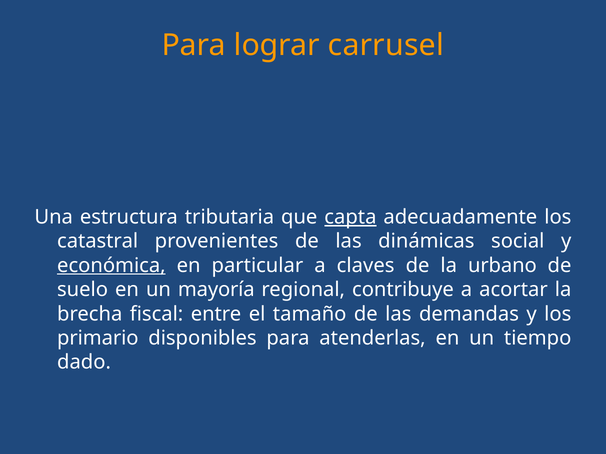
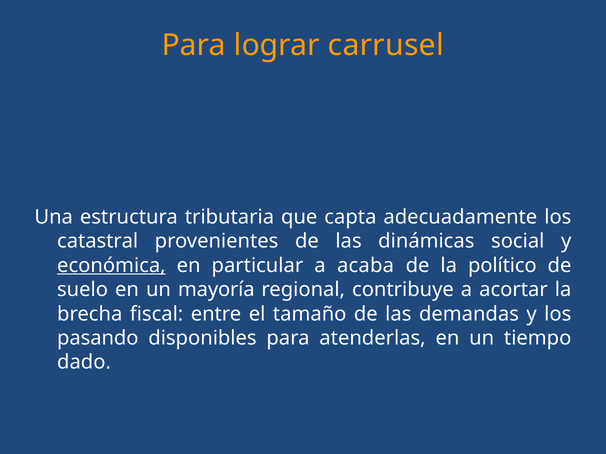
capta underline: present -> none
claves: claves -> acaba
urbano: urbano -> político
primario: primario -> pasando
